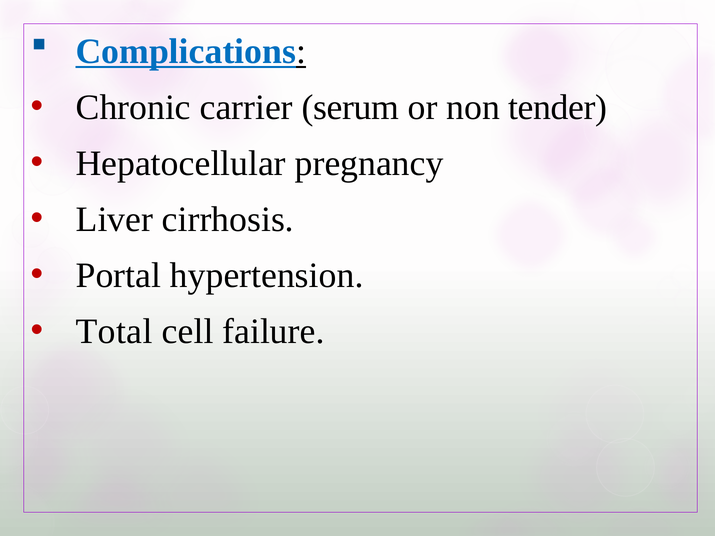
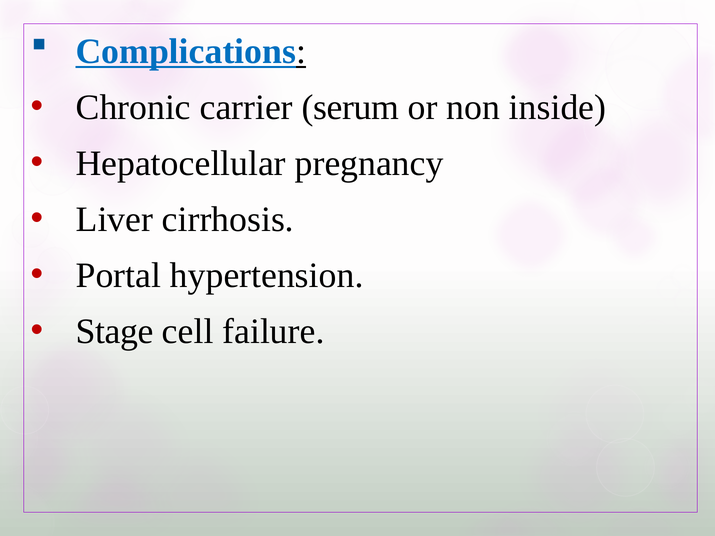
tender: tender -> inside
Total: Total -> Stage
